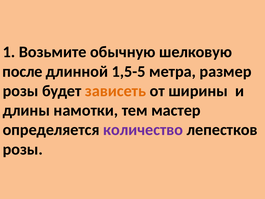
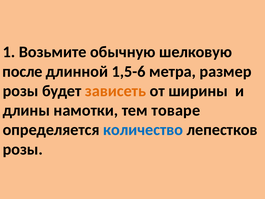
1,5-5: 1,5-5 -> 1,5-6
мастер: мастер -> товаре
количество colour: purple -> blue
